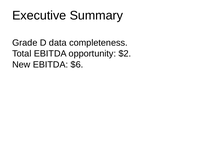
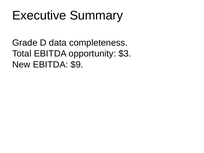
$2: $2 -> $3
$6: $6 -> $9
